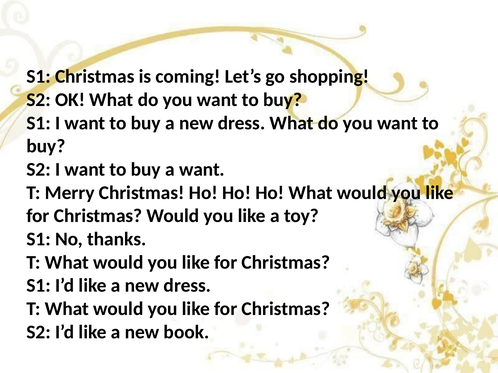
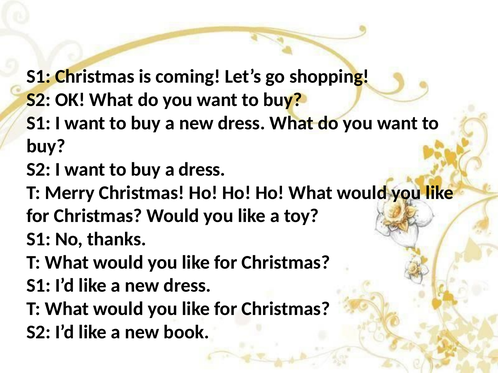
a want: want -> dress
